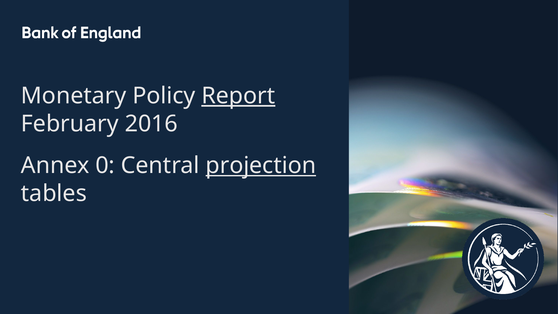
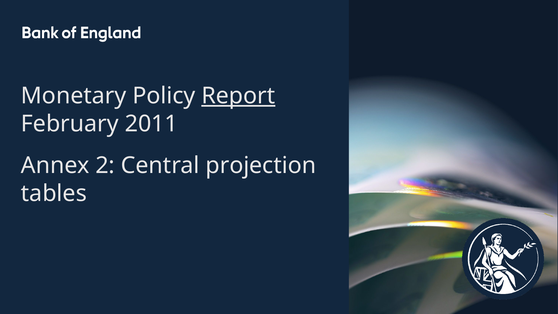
2016: 2016 -> 2011
0: 0 -> 2
projection underline: present -> none
